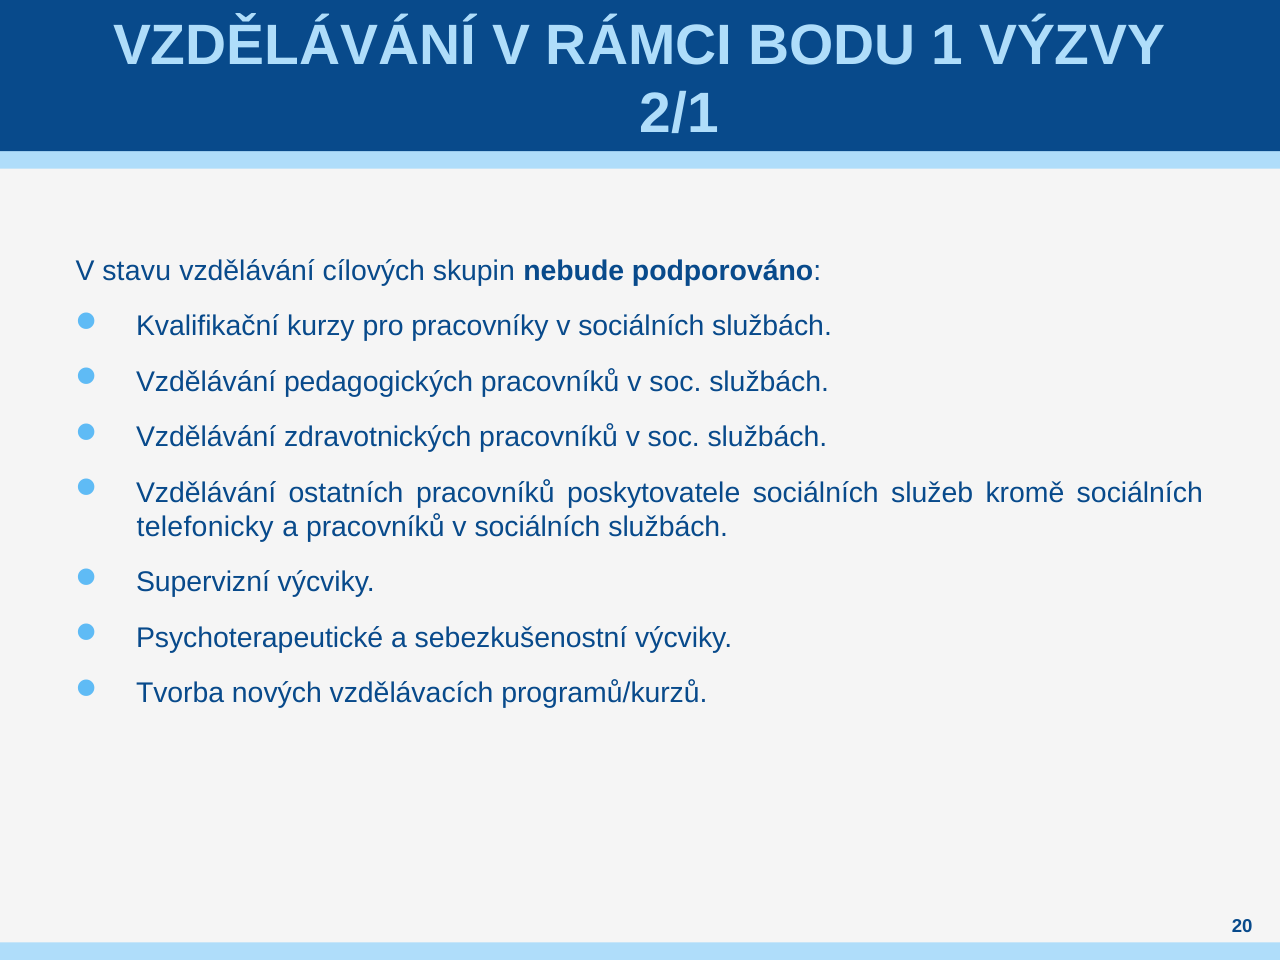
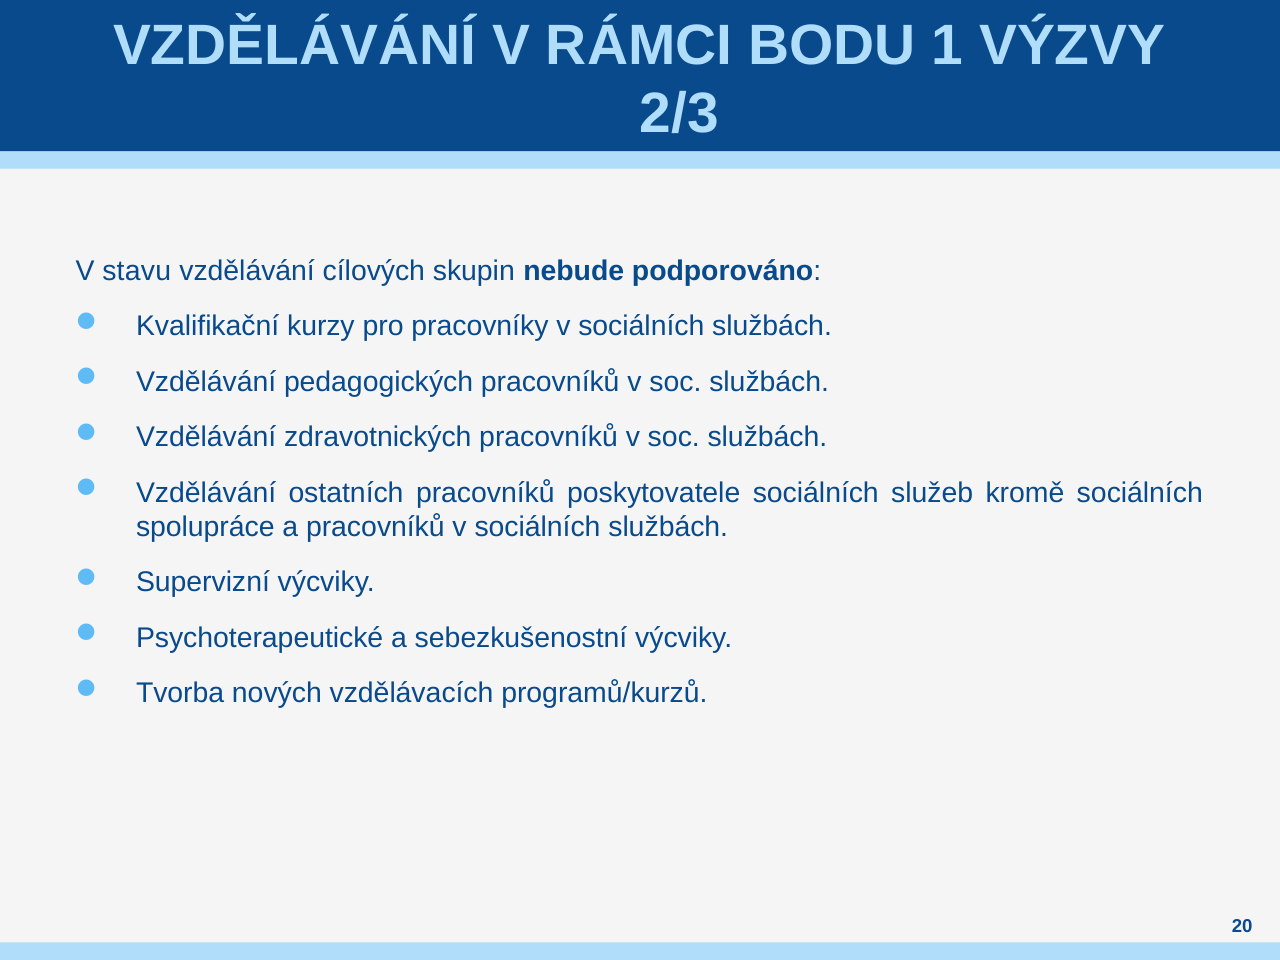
2/1: 2/1 -> 2/3
telefonicky: telefonicky -> spolupráce
